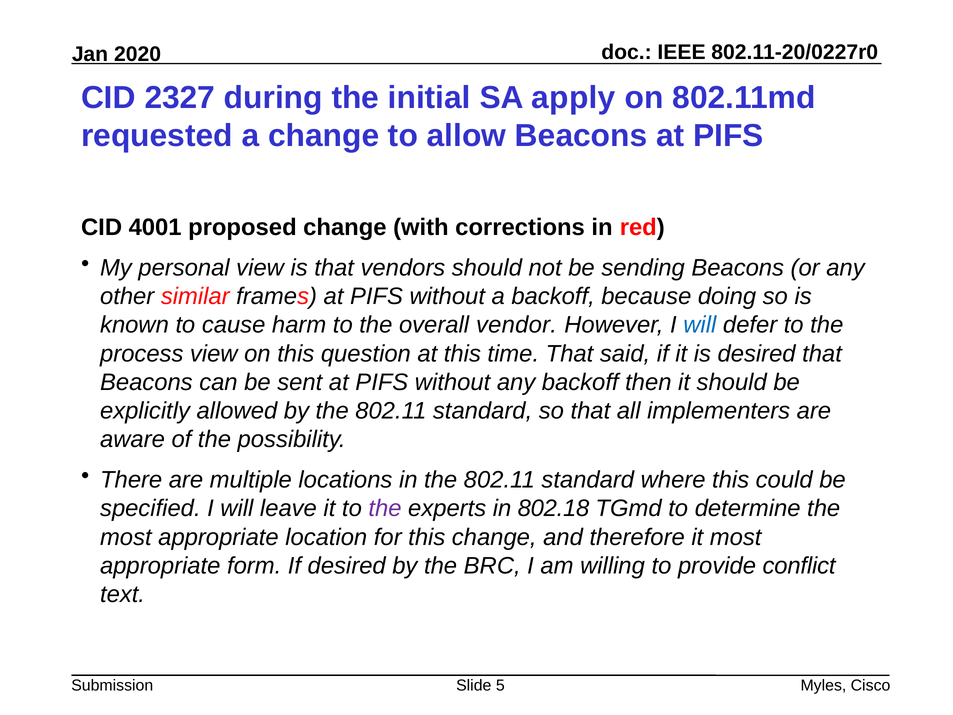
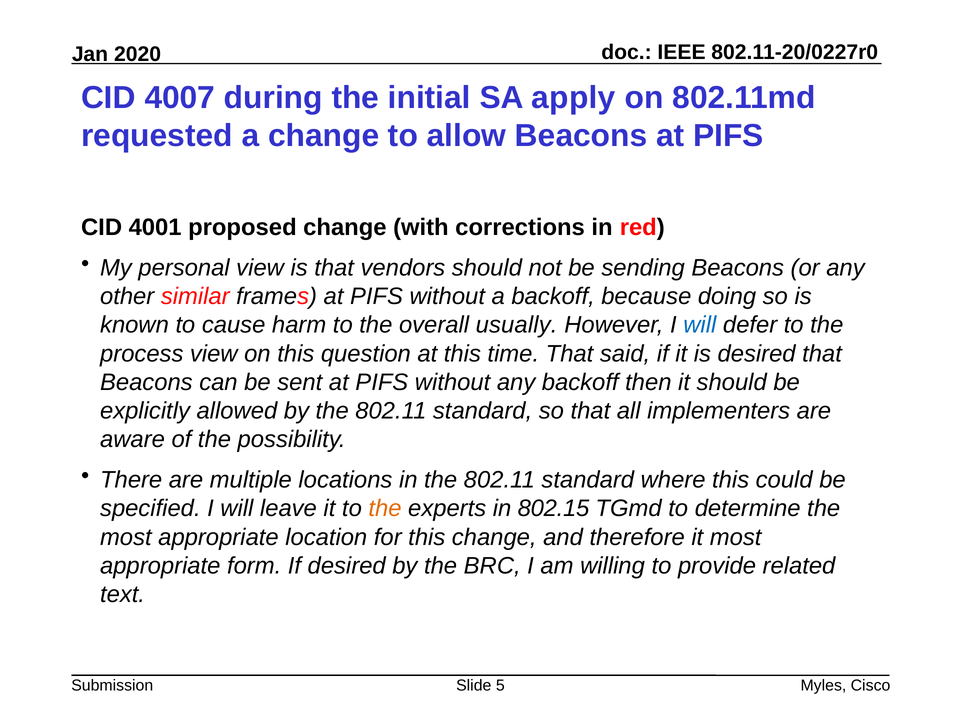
2327: 2327 -> 4007
vendor: vendor -> usually
the at (385, 508) colour: purple -> orange
802.18: 802.18 -> 802.15
conflict: conflict -> related
